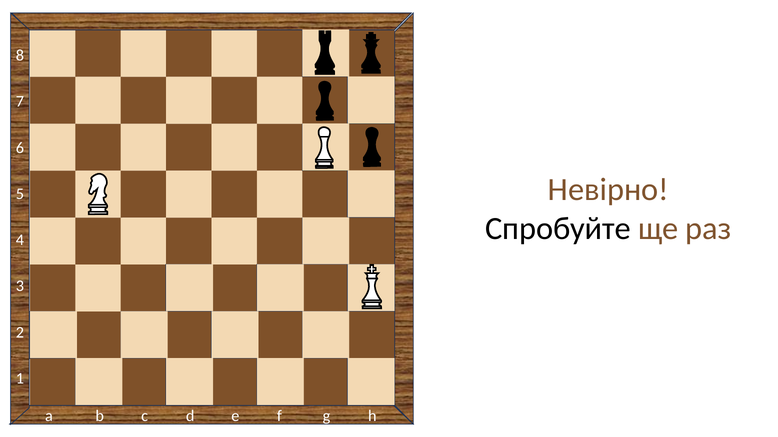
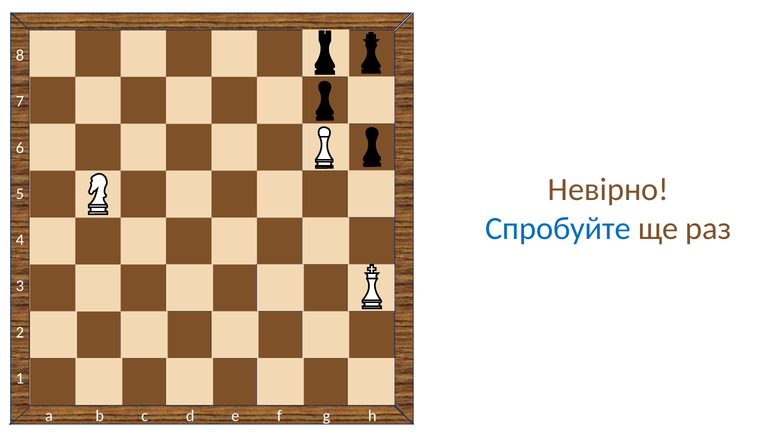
Спробуйте colour: black -> blue
